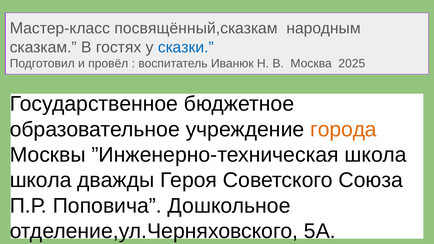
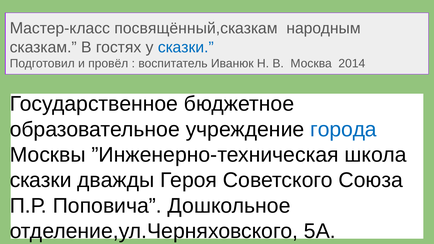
2025: 2025 -> 2014
города colour: orange -> blue
школа at (41, 180): школа -> сказки
